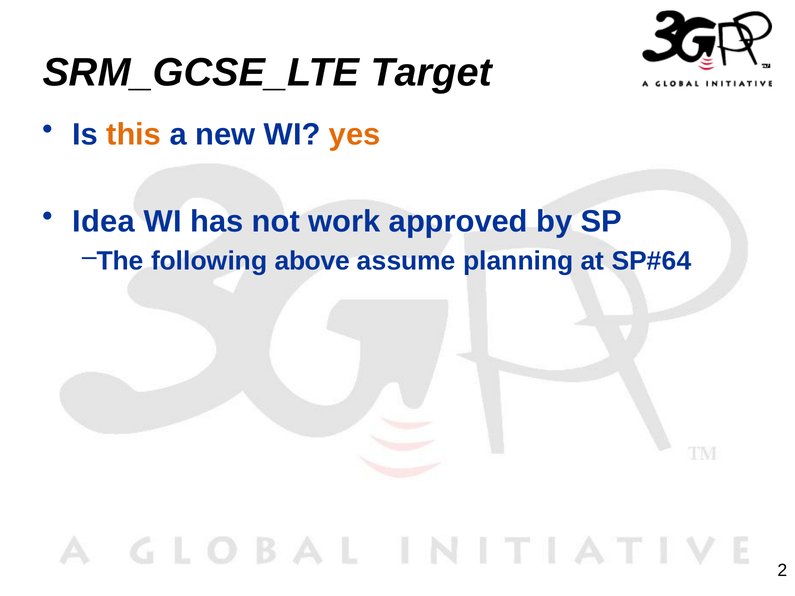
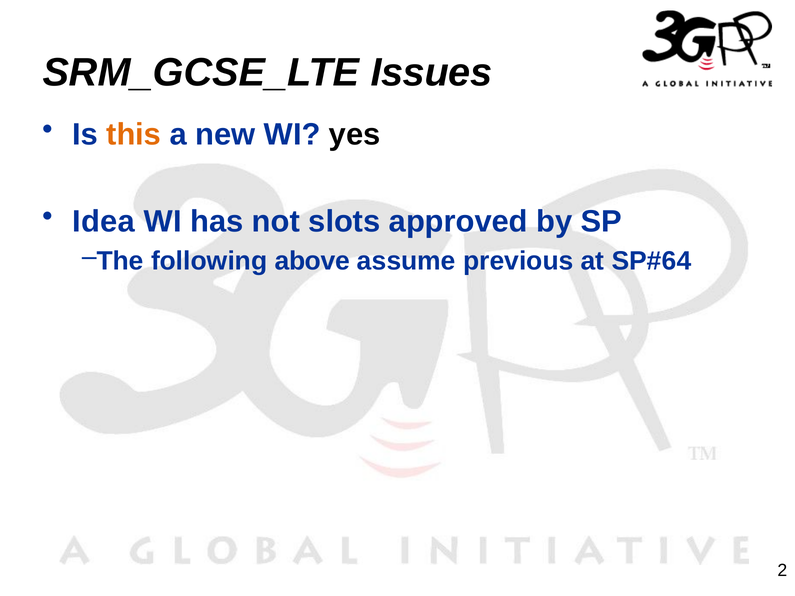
Target: Target -> Issues
yes colour: orange -> black
work: work -> slots
planning: planning -> previous
